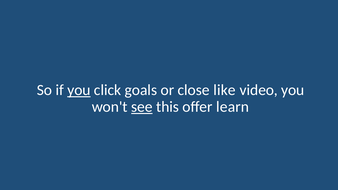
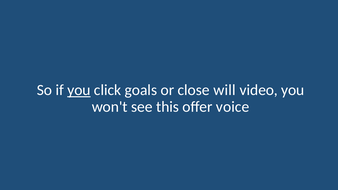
like: like -> will
see underline: present -> none
learn: learn -> voice
